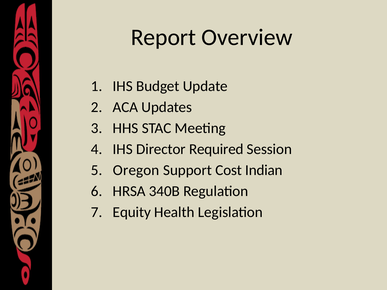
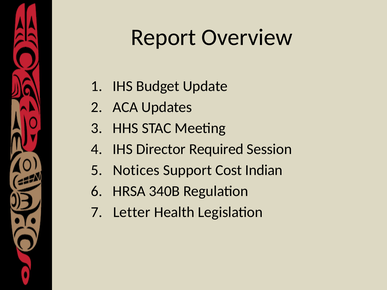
Oregon: Oregon -> Notices
Equity: Equity -> Letter
